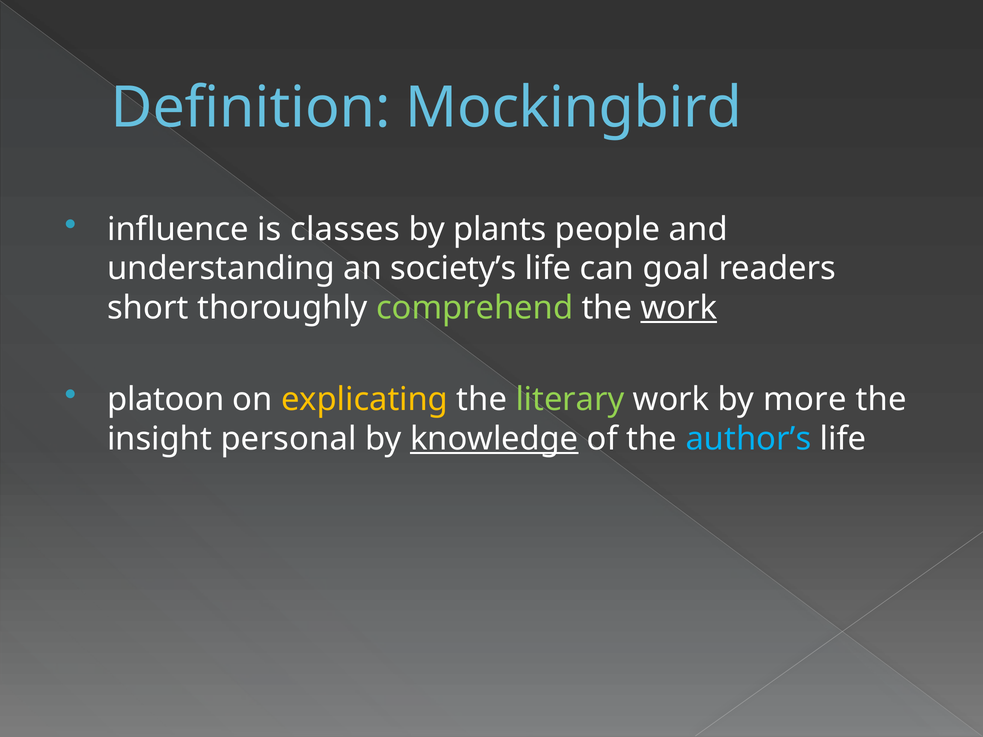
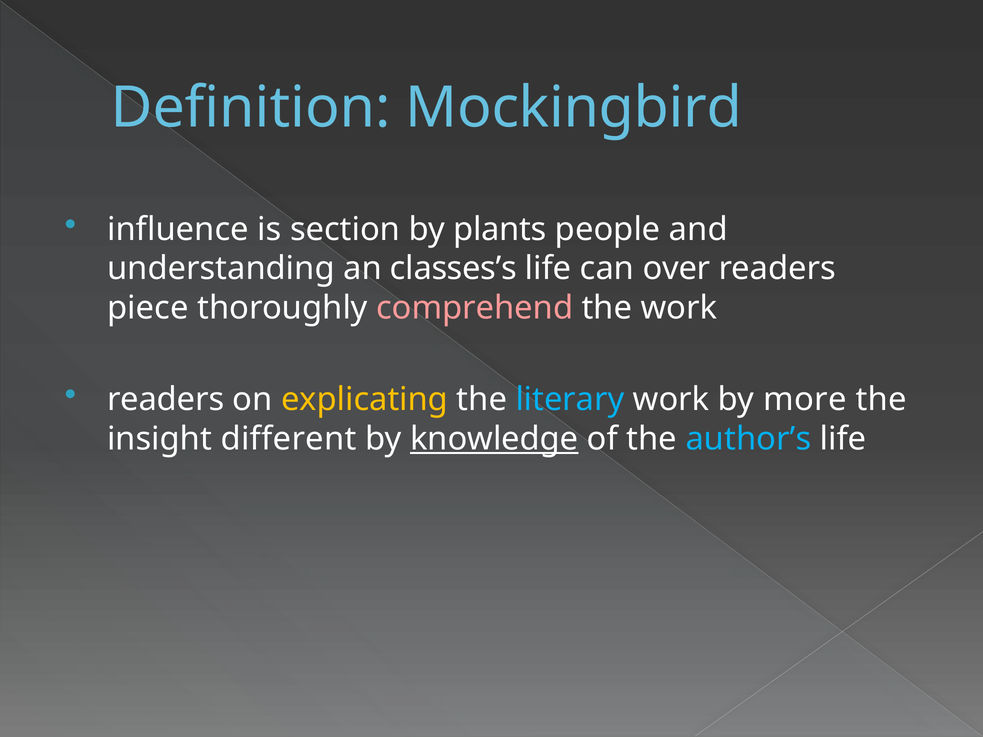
classes: classes -> section
society’s: society’s -> classes’s
goal: goal -> over
short: short -> piece
comprehend colour: light green -> pink
work at (679, 308) underline: present -> none
platoon at (166, 400): platoon -> readers
literary colour: light green -> light blue
personal: personal -> different
